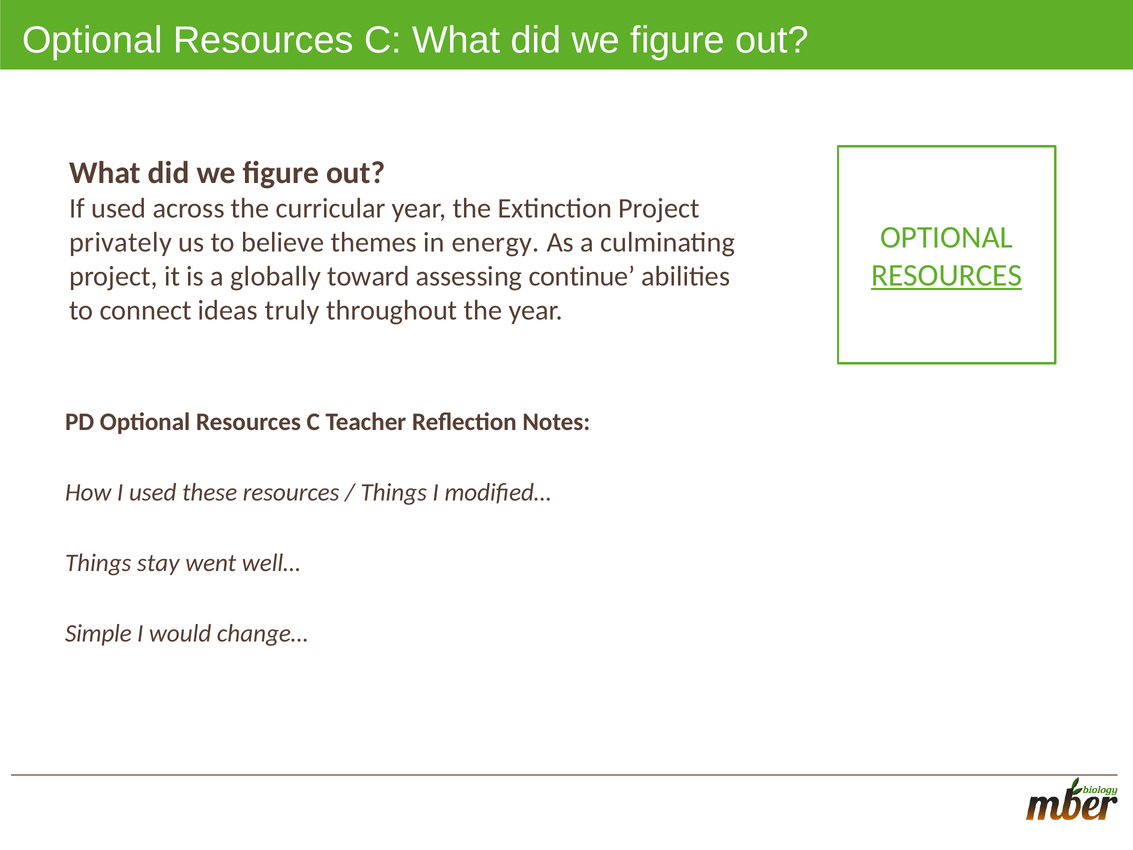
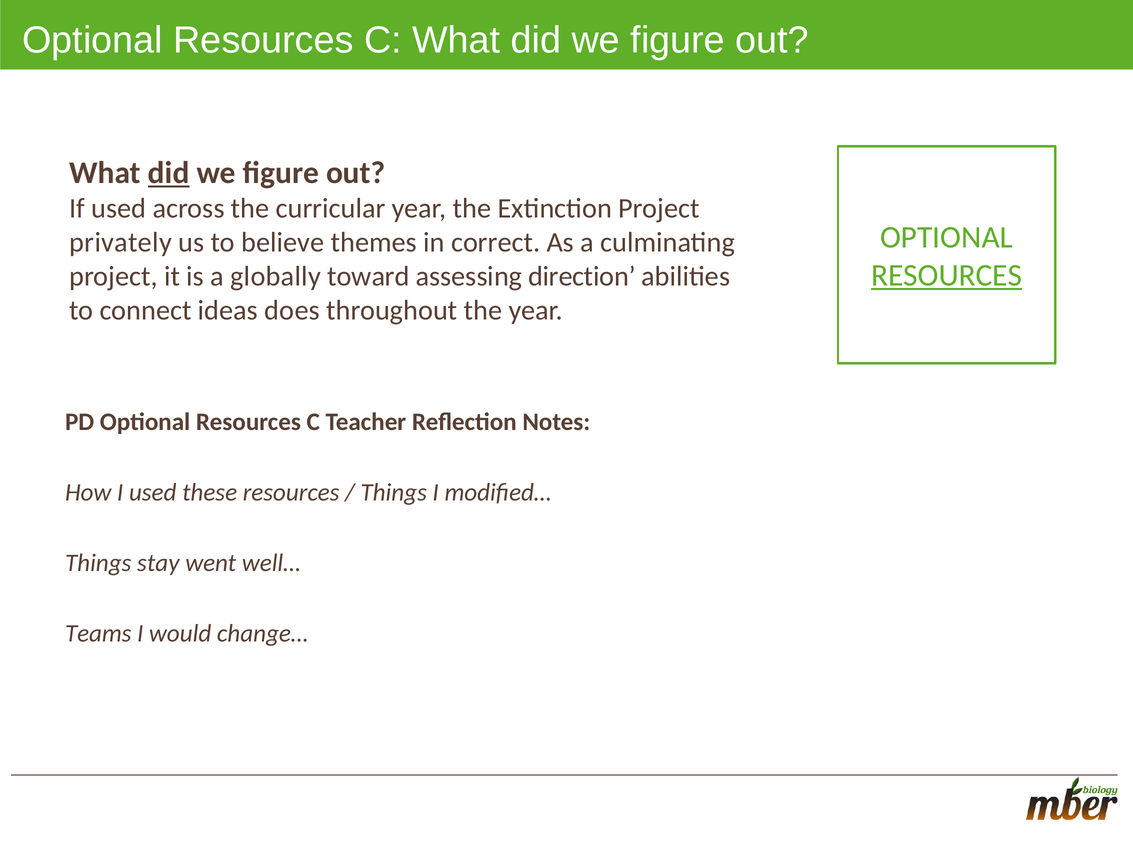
did at (169, 173) underline: none -> present
energy: energy -> correct
continue: continue -> direction
truly: truly -> does
Simple: Simple -> Teams
